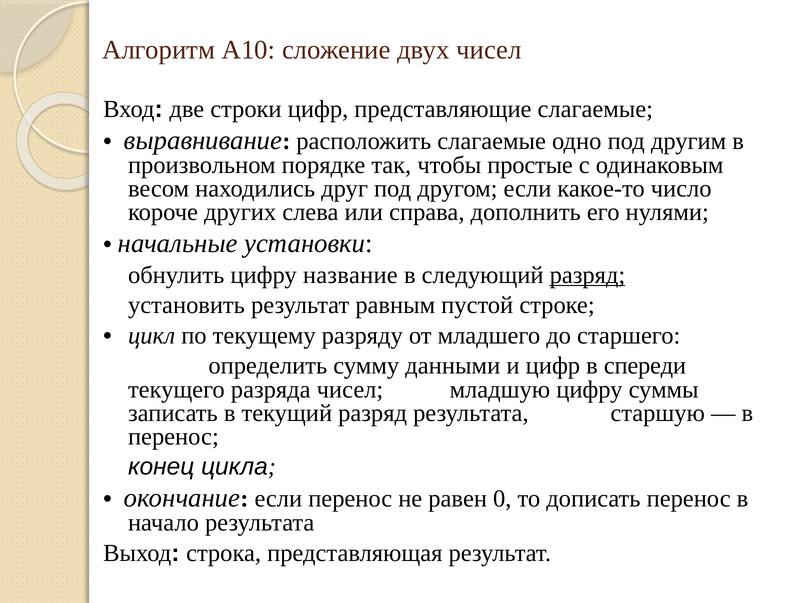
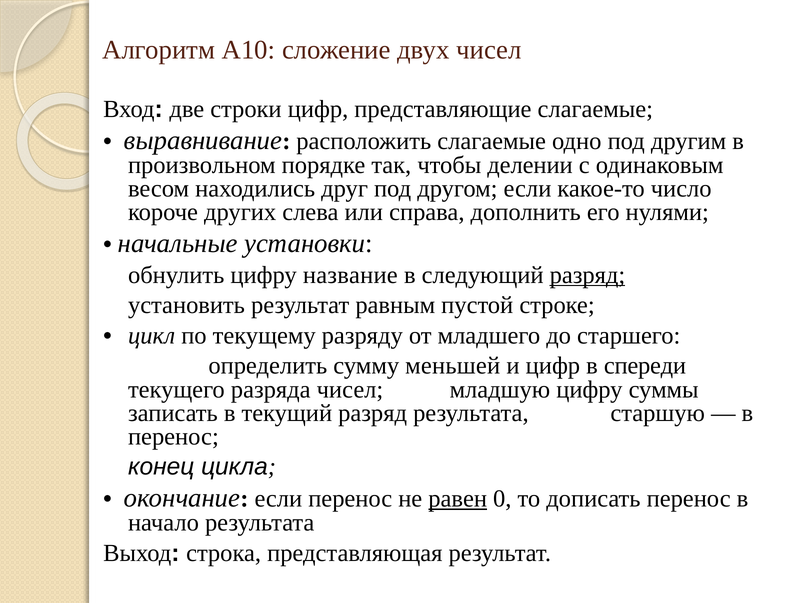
простые: простые -> делении
данными: данными -> меньшей
равен underline: none -> present
